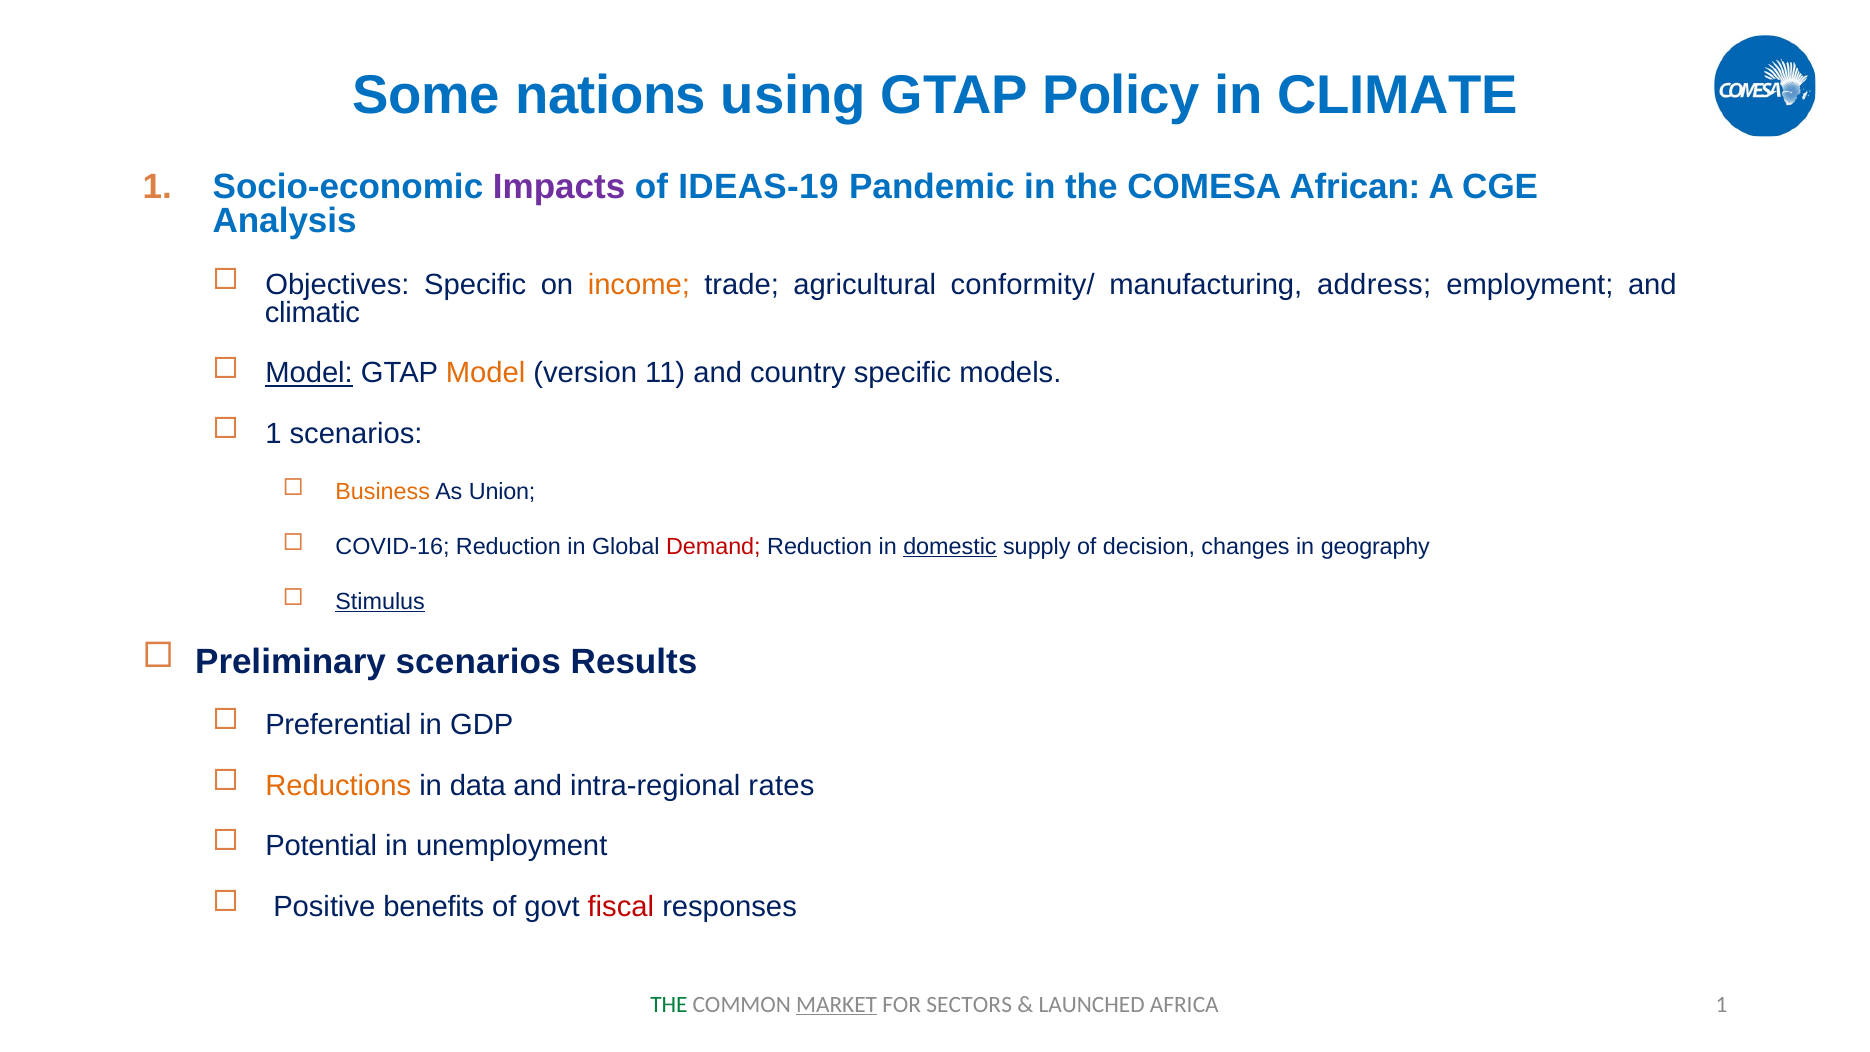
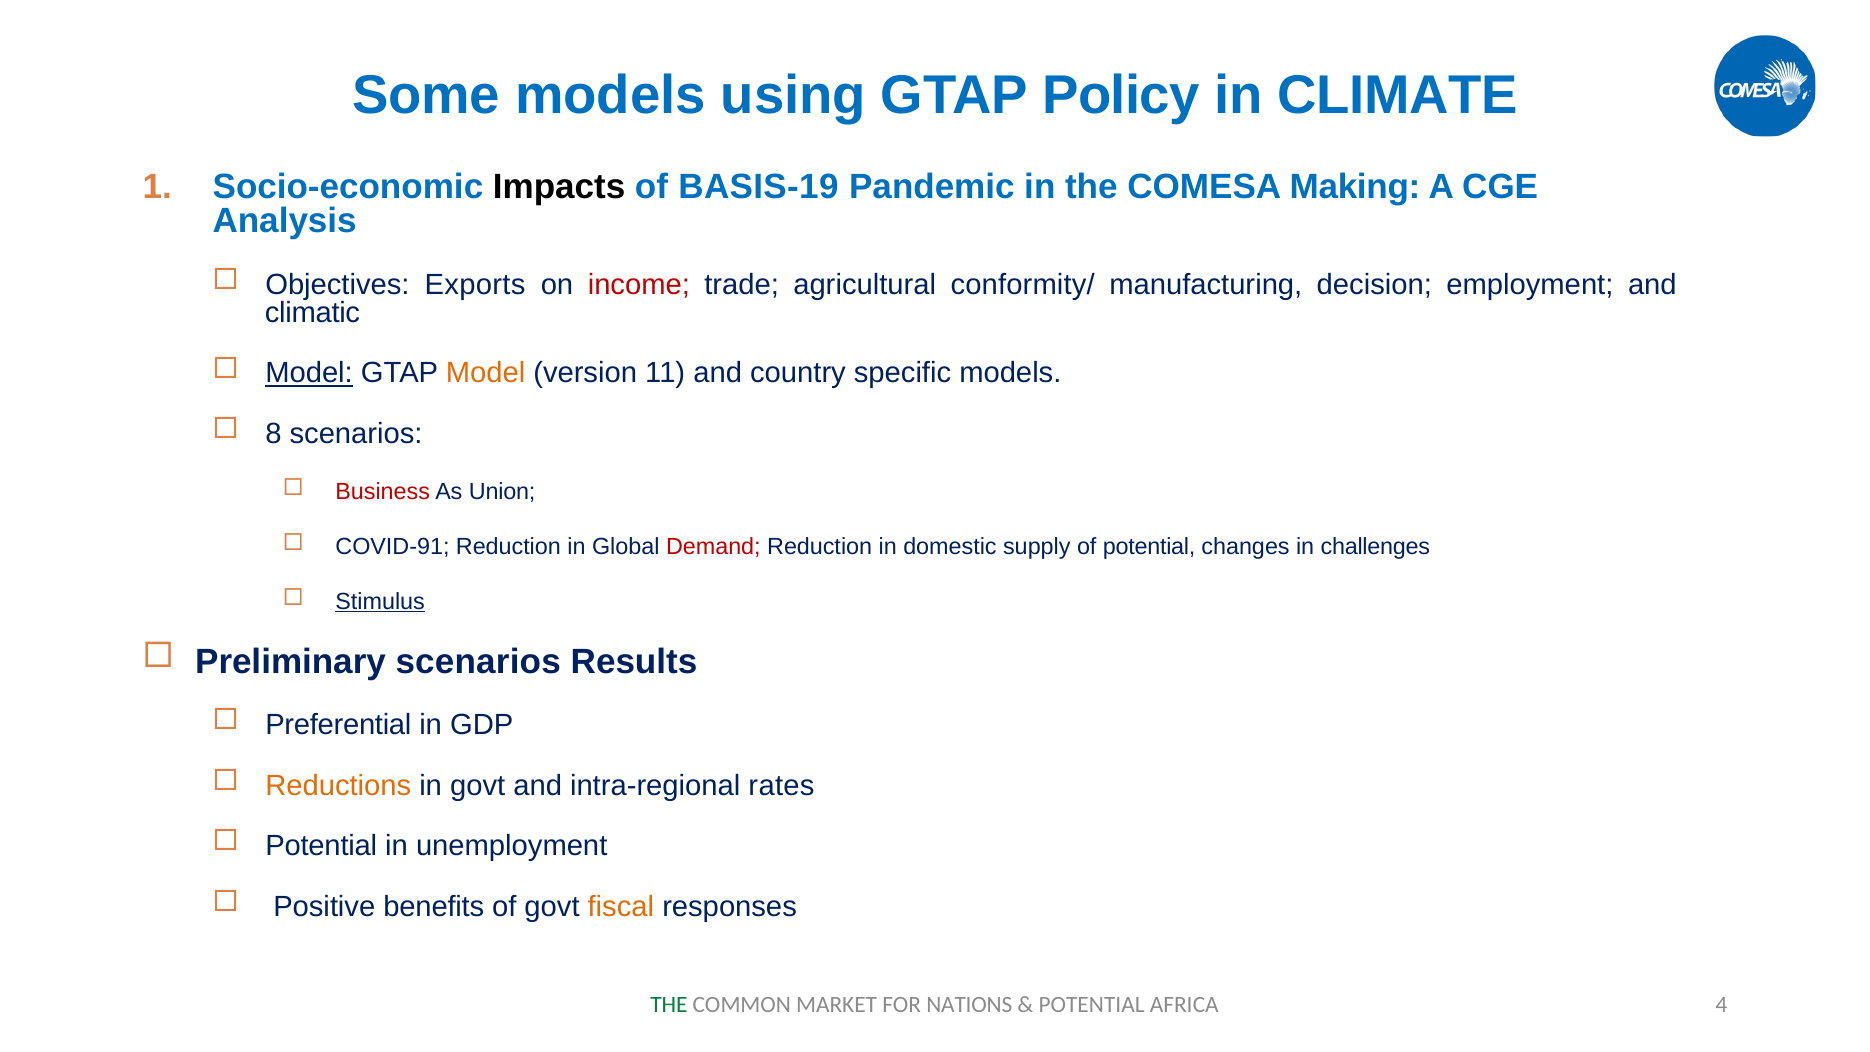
Some nations: nations -> models
Impacts colour: purple -> black
IDEAS-19: IDEAS-19 -> BASIS-19
African: African -> Making
Objectives Specific: Specific -> Exports
income colour: orange -> red
address: address -> decision
1 at (273, 434): 1 -> 8
Business colour: orange -> red
COVID-16: COVID-16 -> COVID-91
domestic underline: present -> none
of decision: decision -> potential
geography: geography -> challenges
in data: data -> govt
fiscal colour: red -> orange
MARKET underline: present -> none
SECTORS: SECTORS -> NATIONS
LAUNCHED at (1092, 1004): LAUNCHED -> POTENTIAL
AFRICA 1: 1 -> 4
